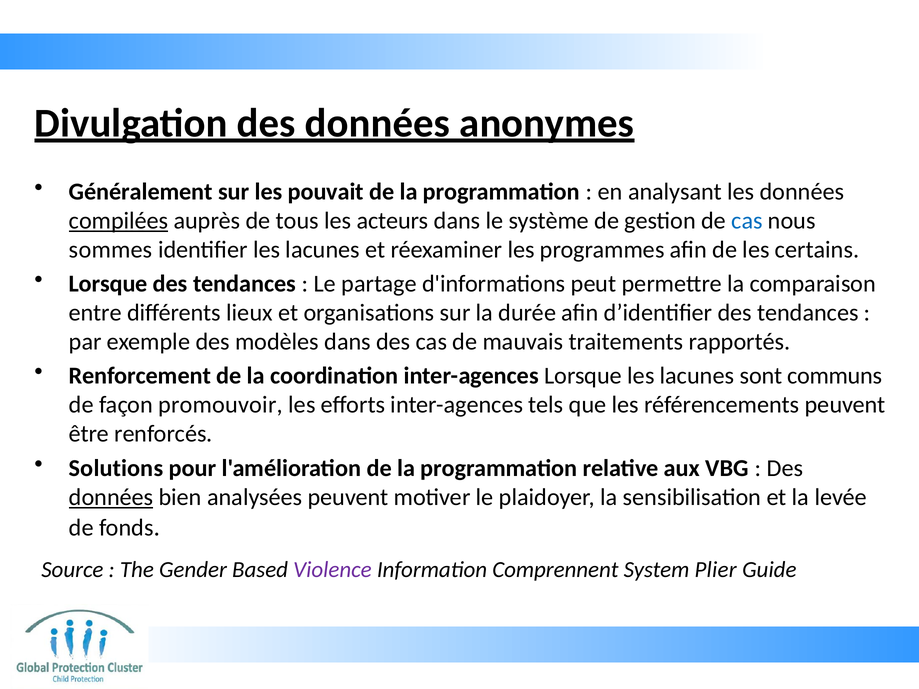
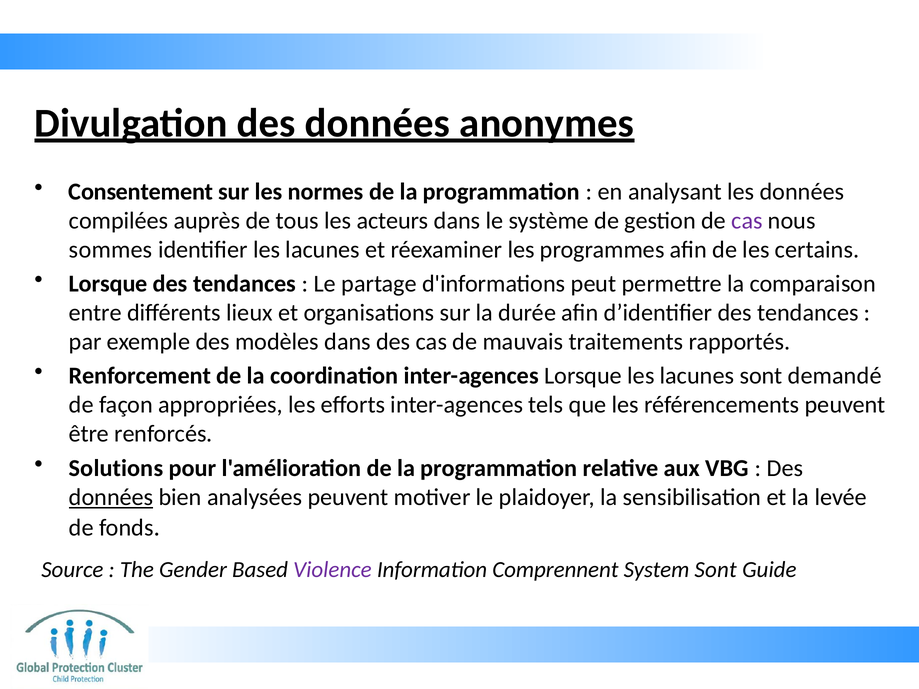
Généralement: Généralement -> Consentement
pouvait: pouvait -> normes
compilées underline: present -> none
cas at (747, 221) colour: blue -> purple
communs: communs -> demandé
promouvoir: promouvoir -> appropriées
System Plier: Plier -> Sont
